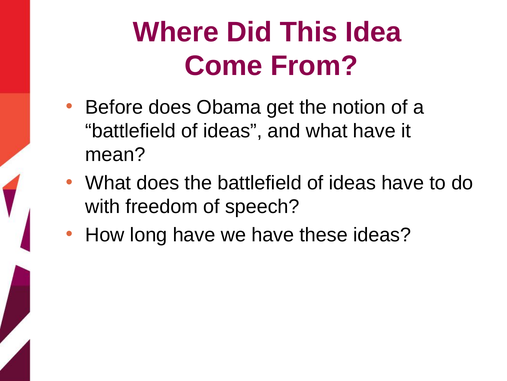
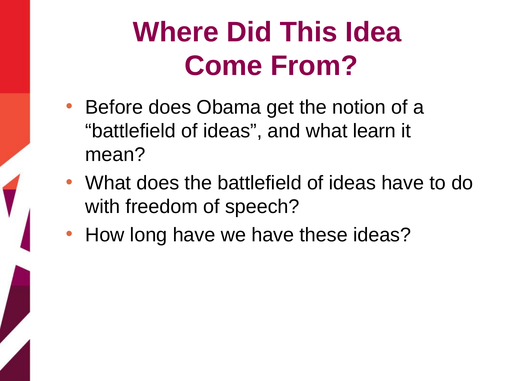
what have: have -> learn
